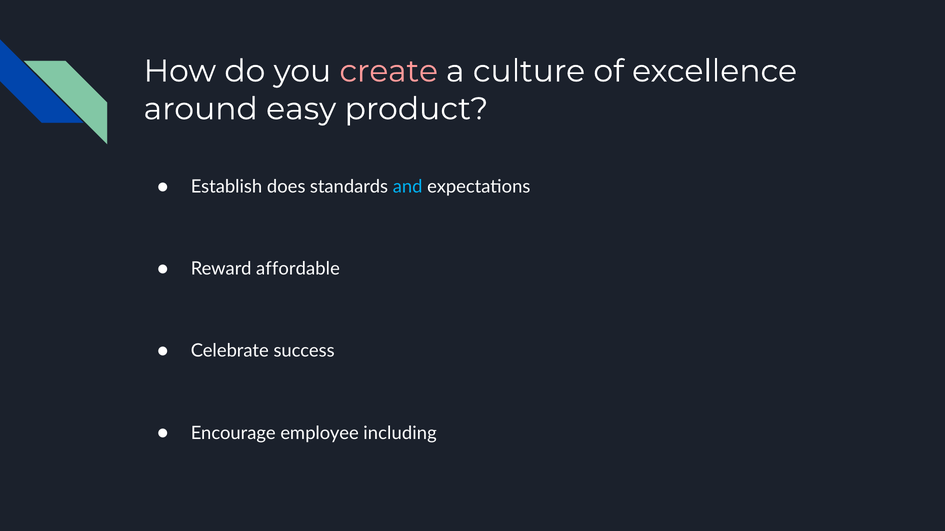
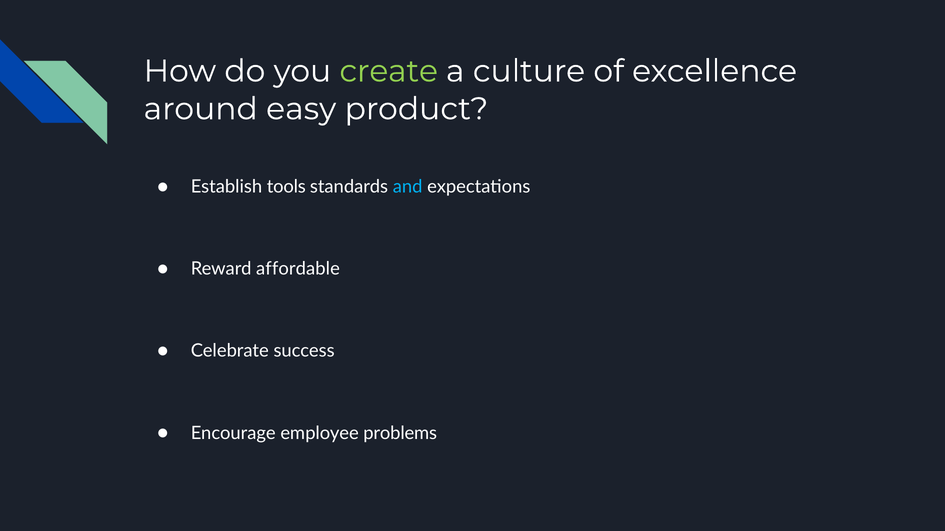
create colour: pink -> light green
does: does -> tools
including: including -> problems
